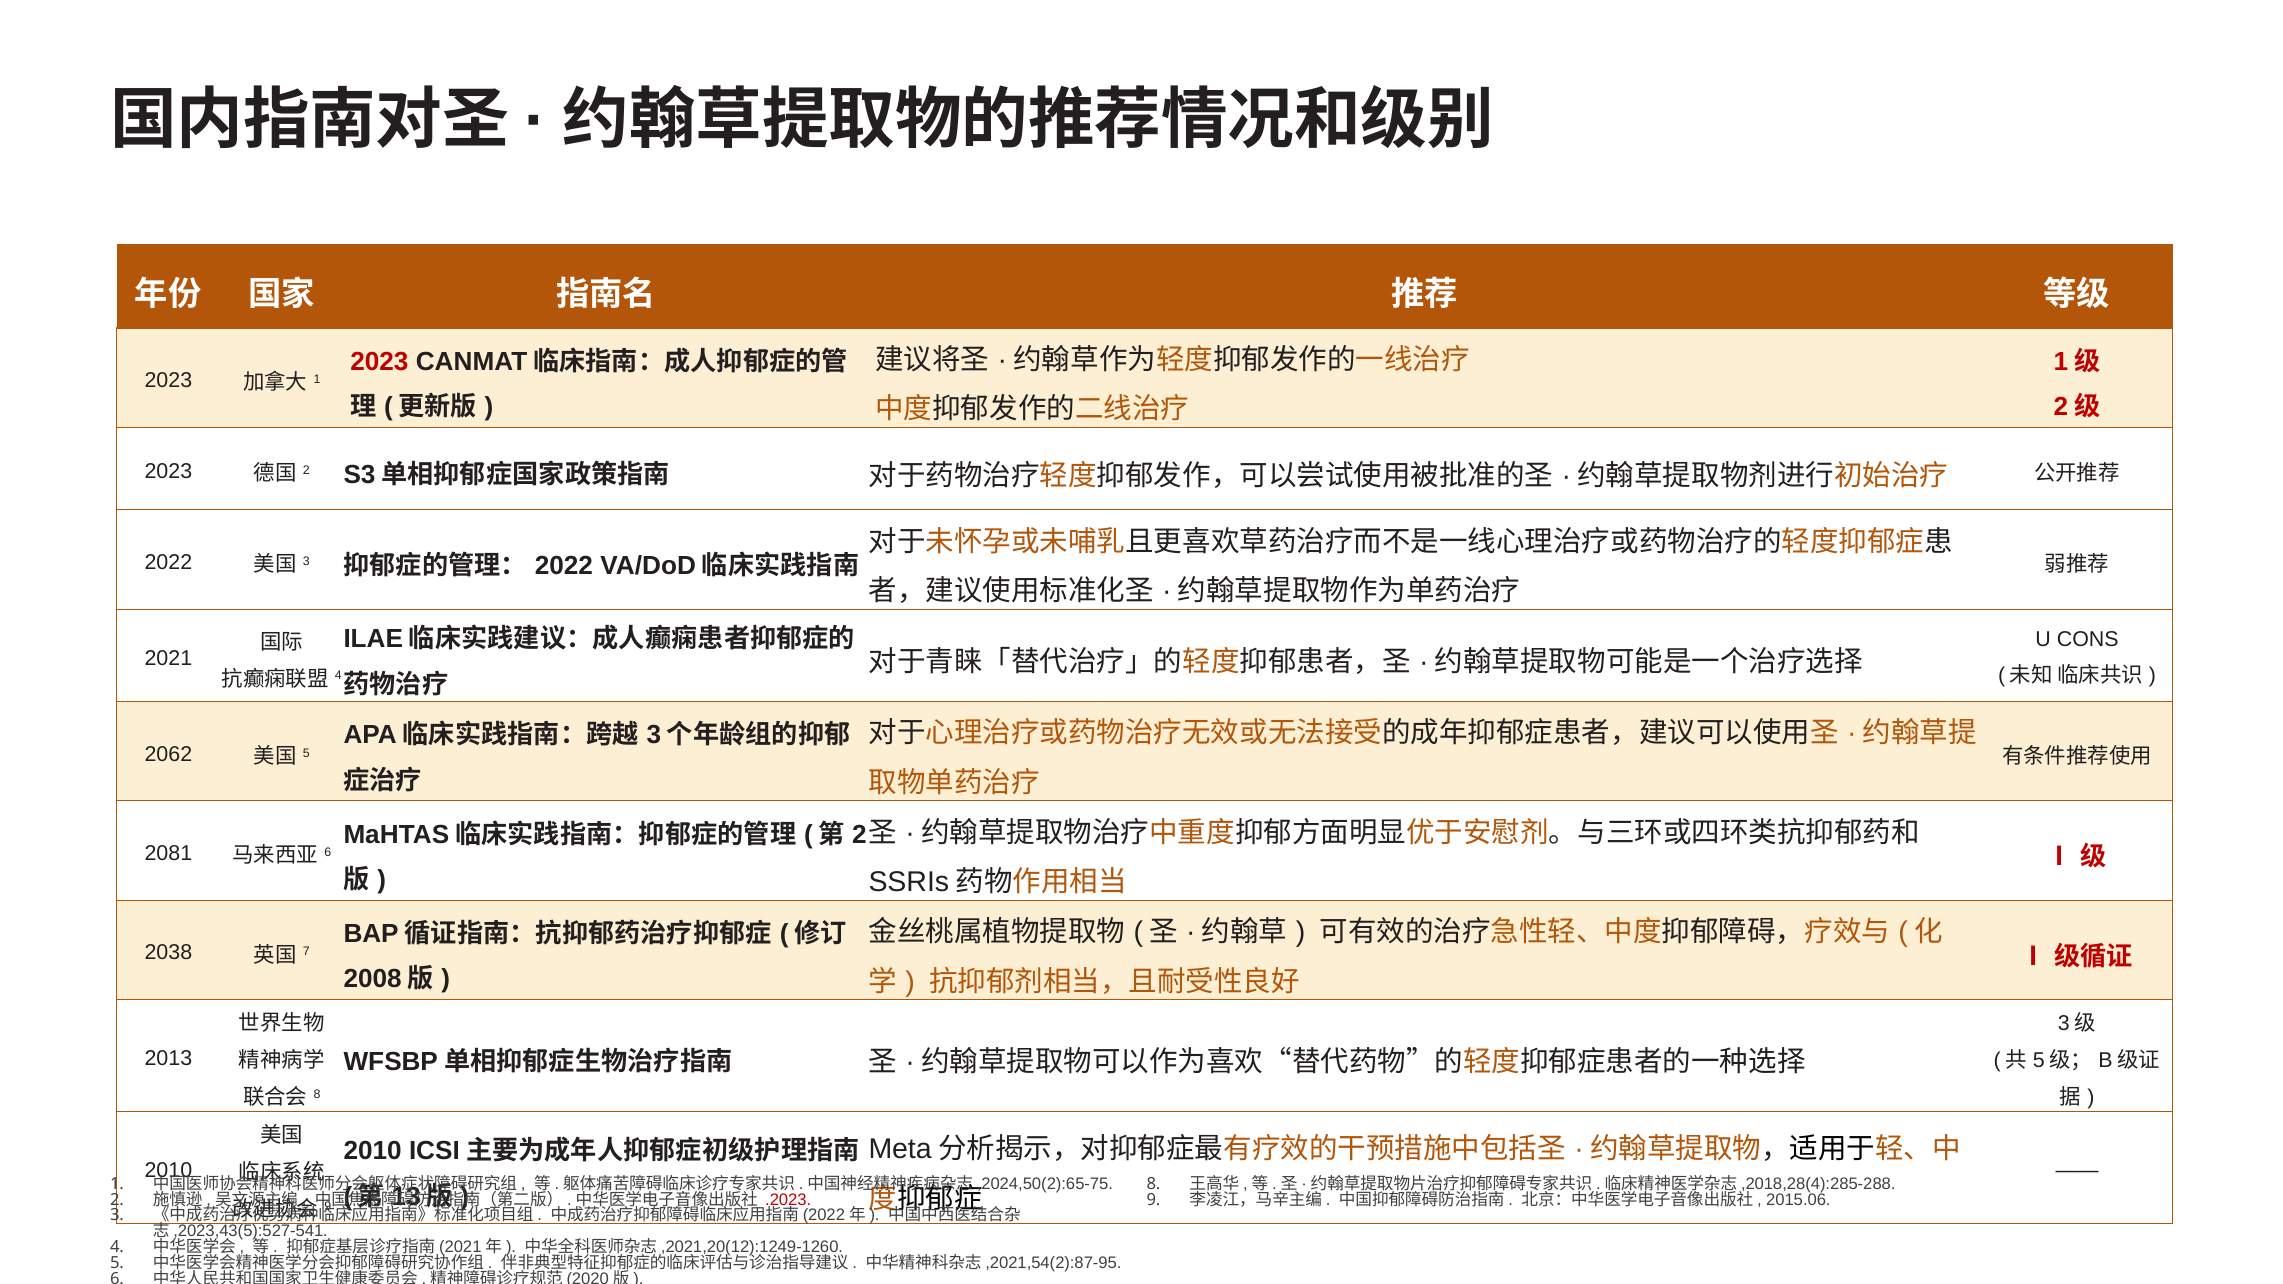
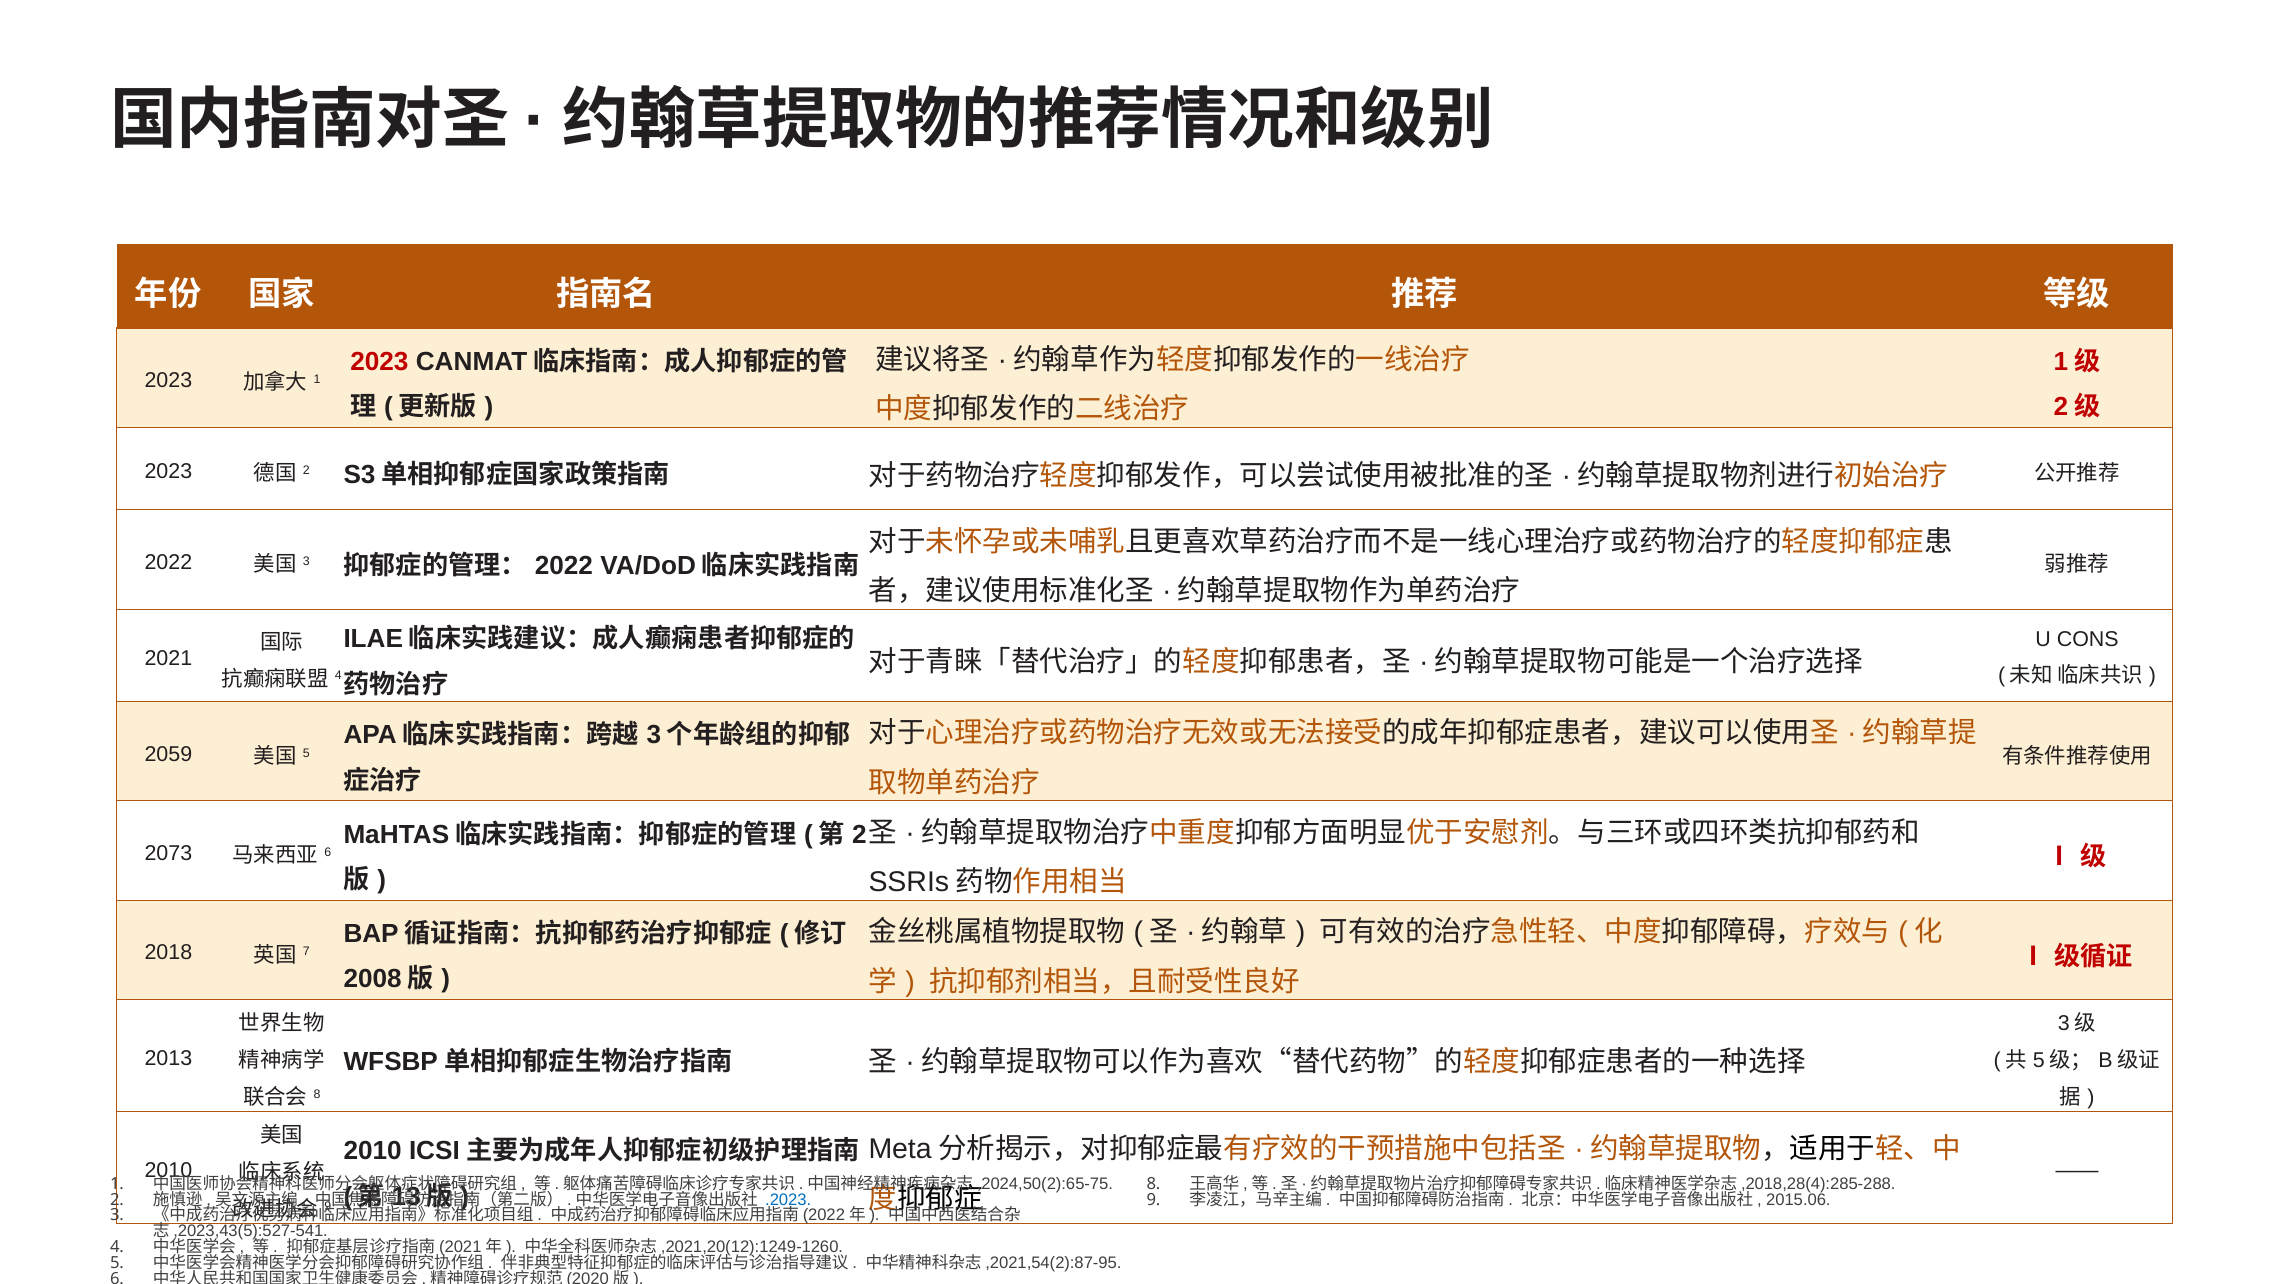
2062: 2062 -> 2059
2081: 2081 -> 2073
2038: 2038 -> 2018
.2023 colour: red -> blue
